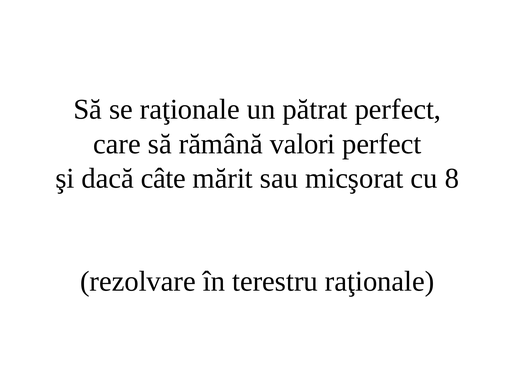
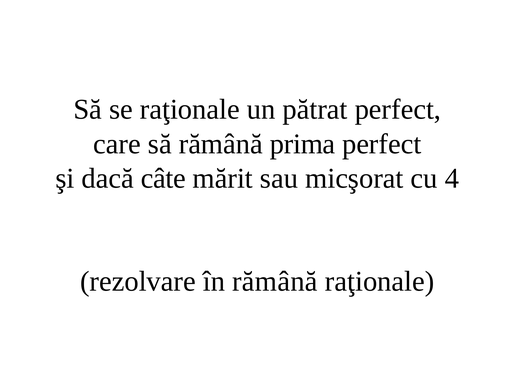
valori: valori -> prima
8: 8 -> 4
în terestru: terestru -> rămână
